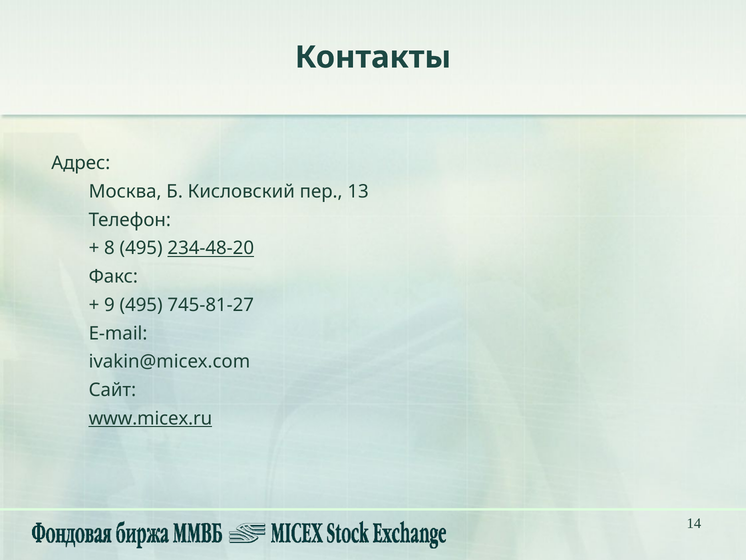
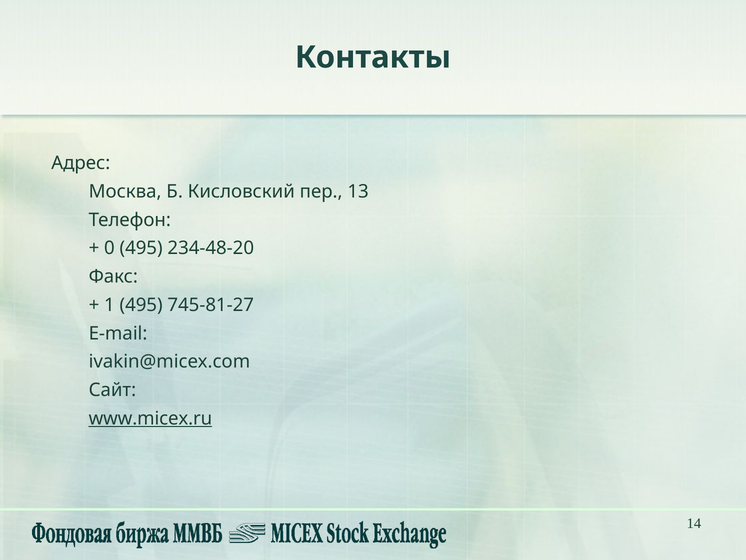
8: 8 -> 0
234-48-20 underline: present -> none
9: 9 -> 1
